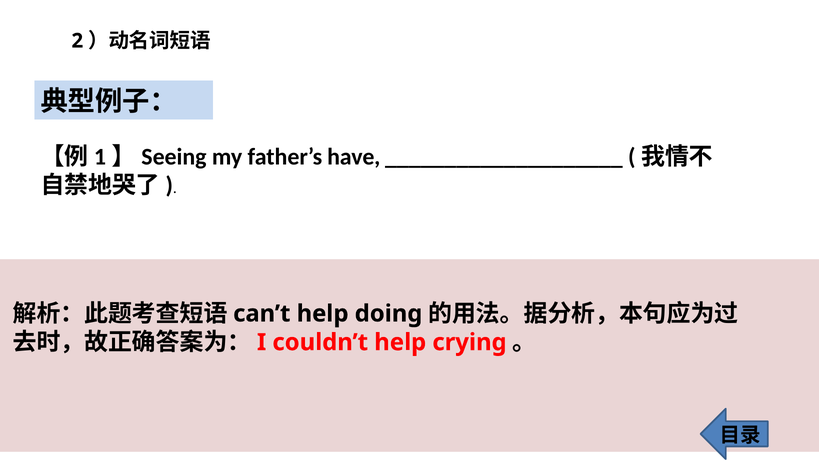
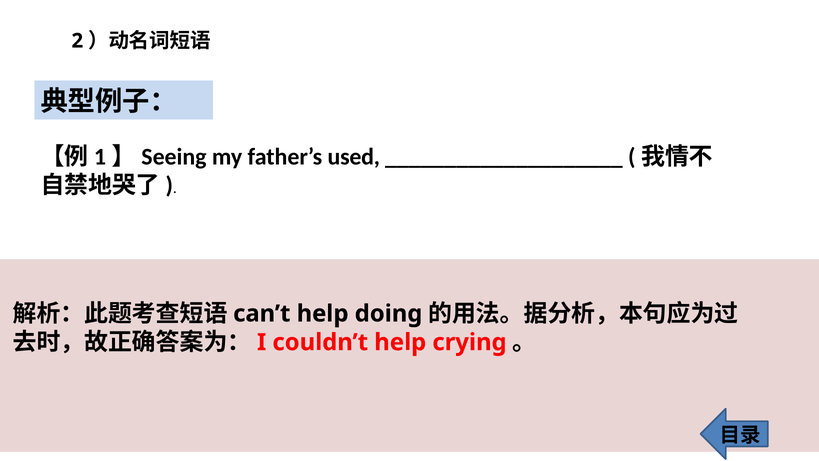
have: have -> used
